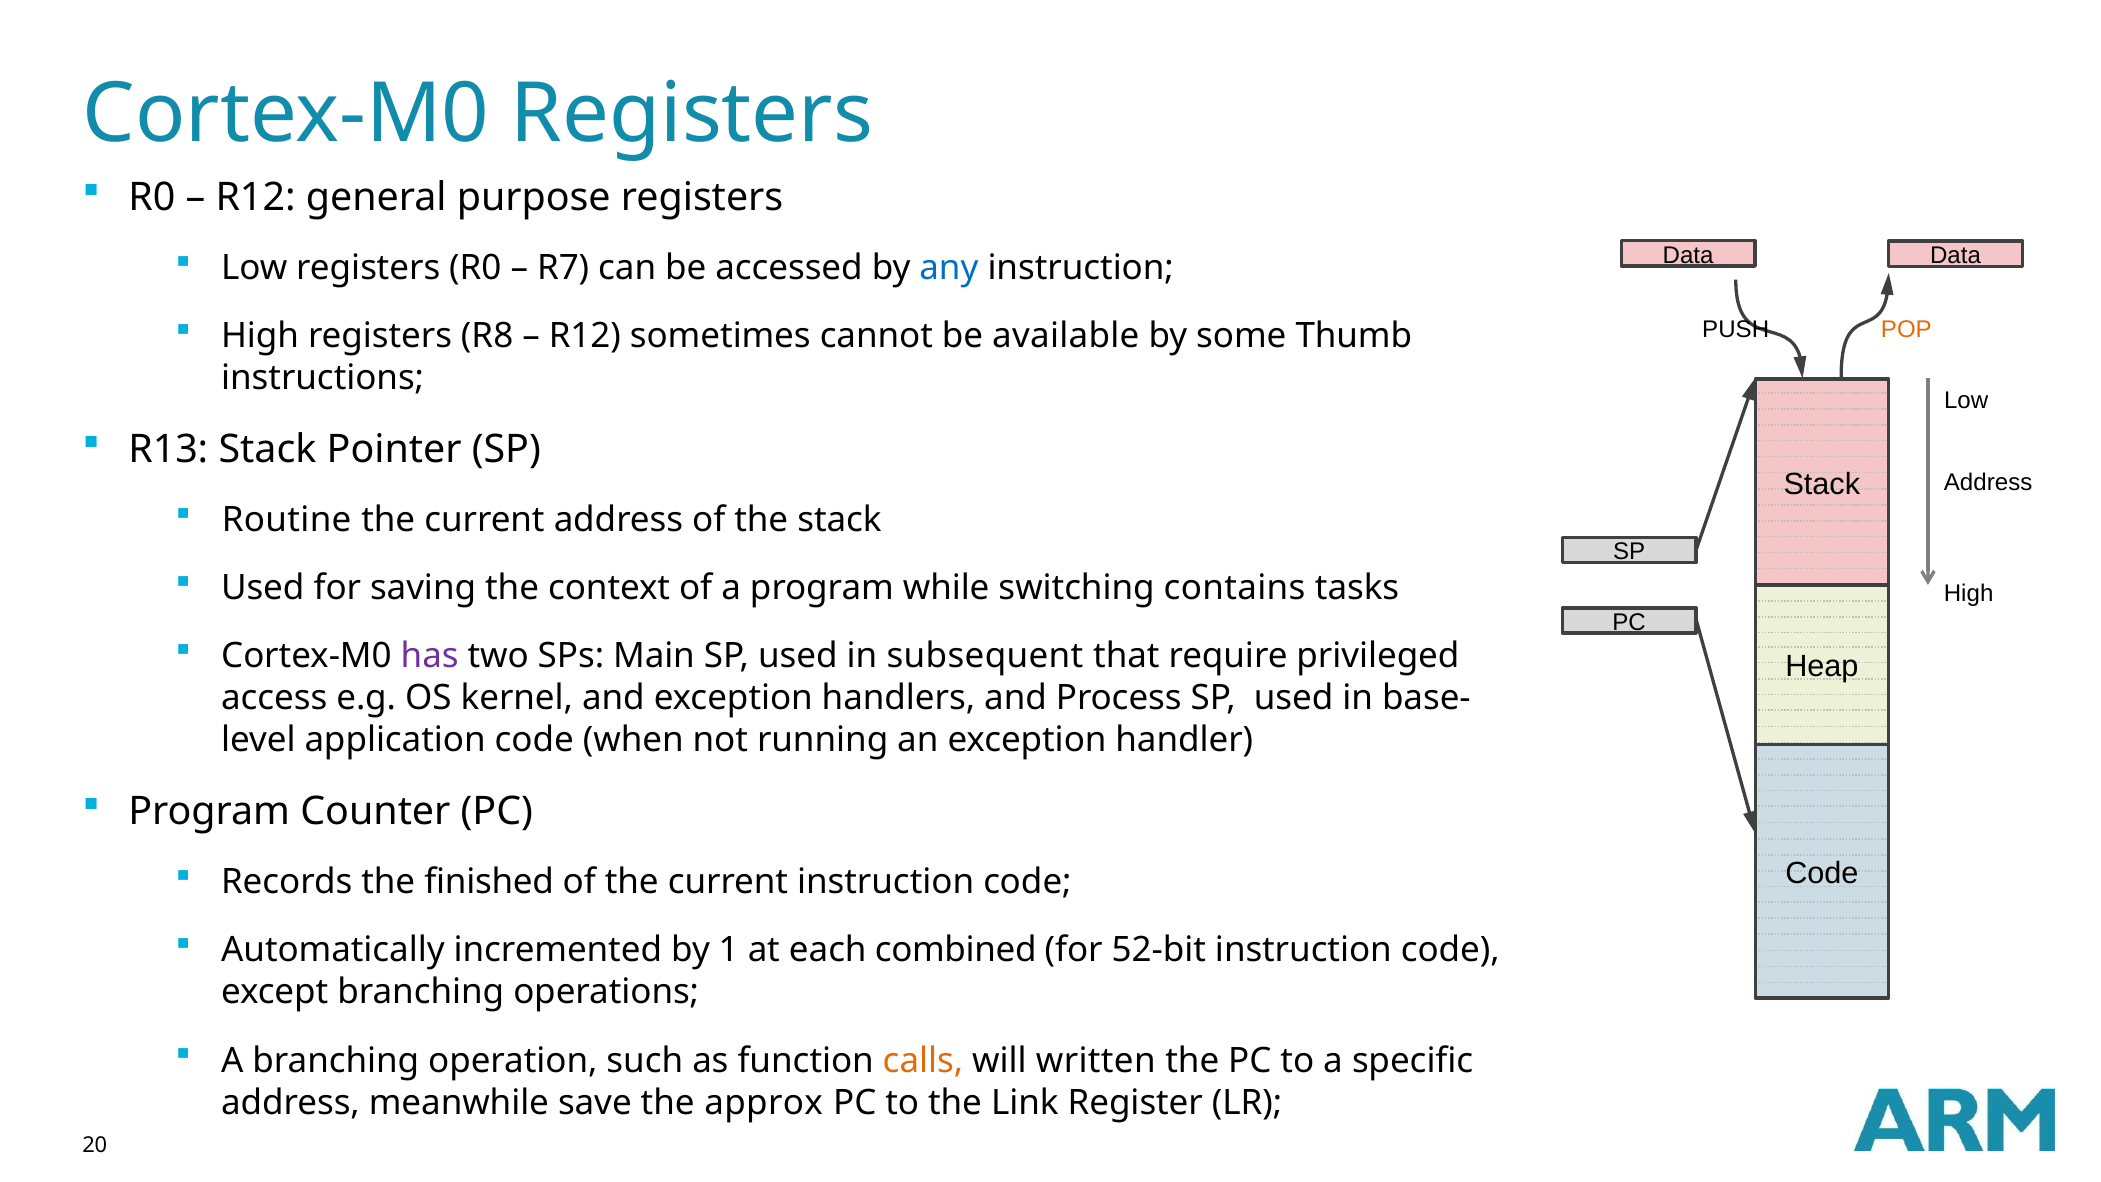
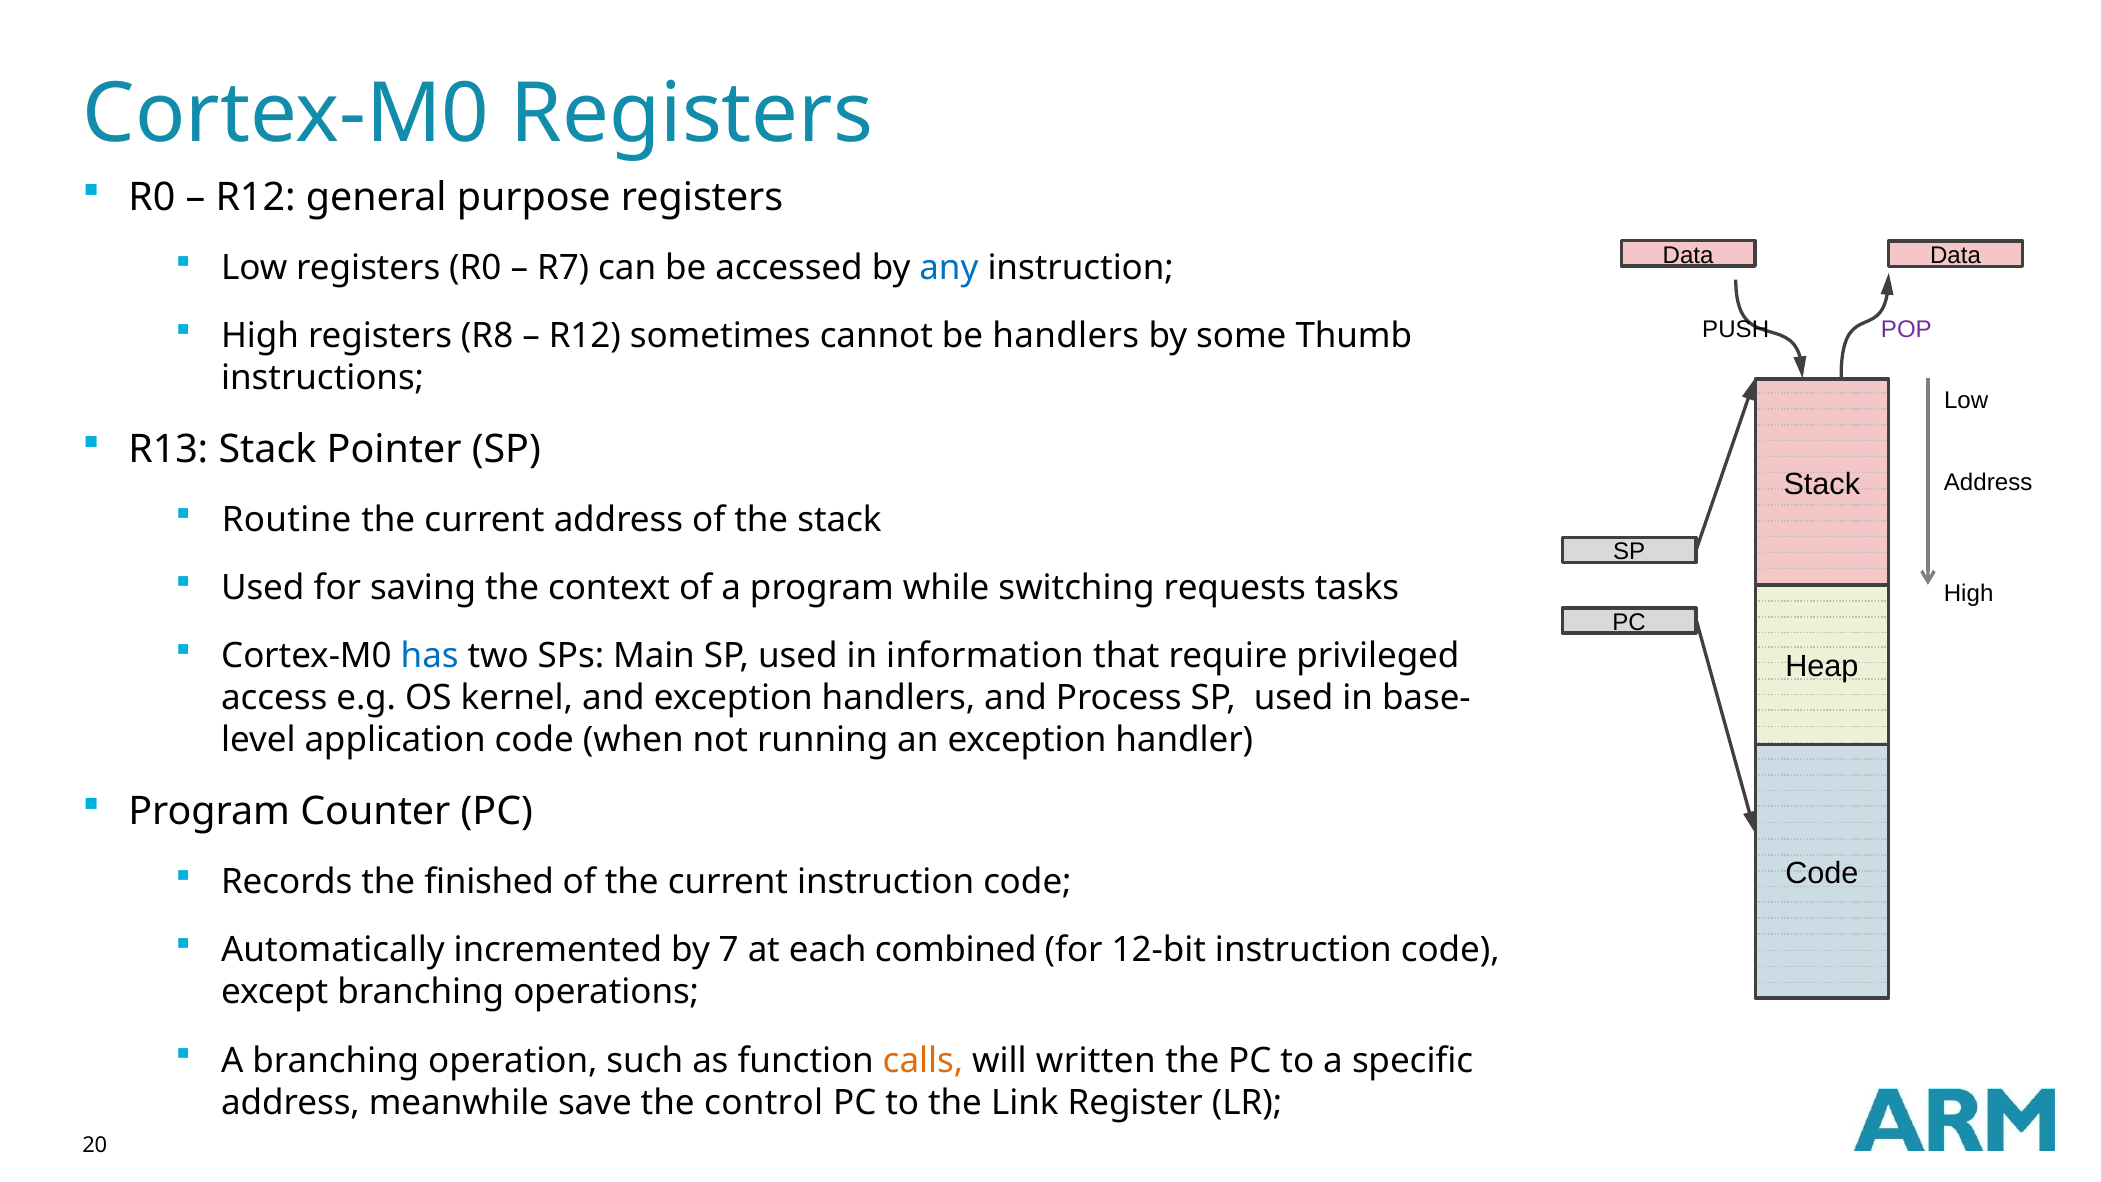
be available: available -> handlers
POP colour: orange -> purple
contains: contains -> requests
has colour: purple -> blue
subsequent: subsequent -> information
1: 1 -> 7
52-bit: 52-bit -> 12-bit
approx: approx -> control
